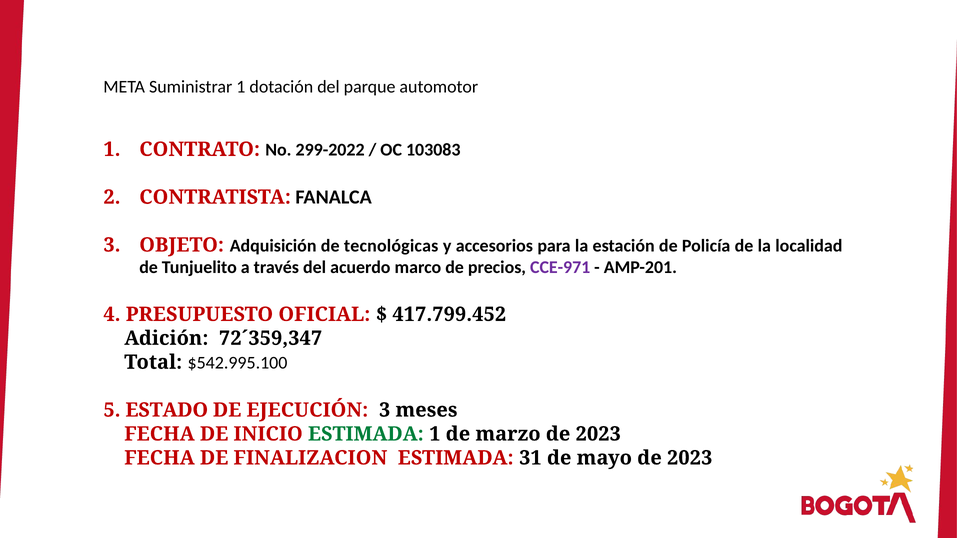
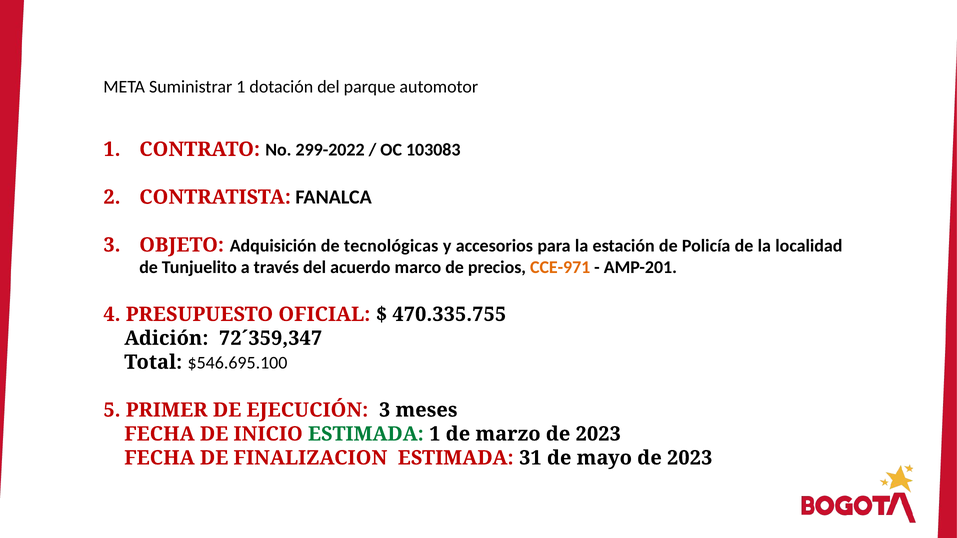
CCE-971 colour: purple -> orange
417.799.452: 417.799.452 -> 470.335.755
$542.995.100: $542.995.100 -> $546.695.100
ESTADO: ESTADO -> PRIMER
